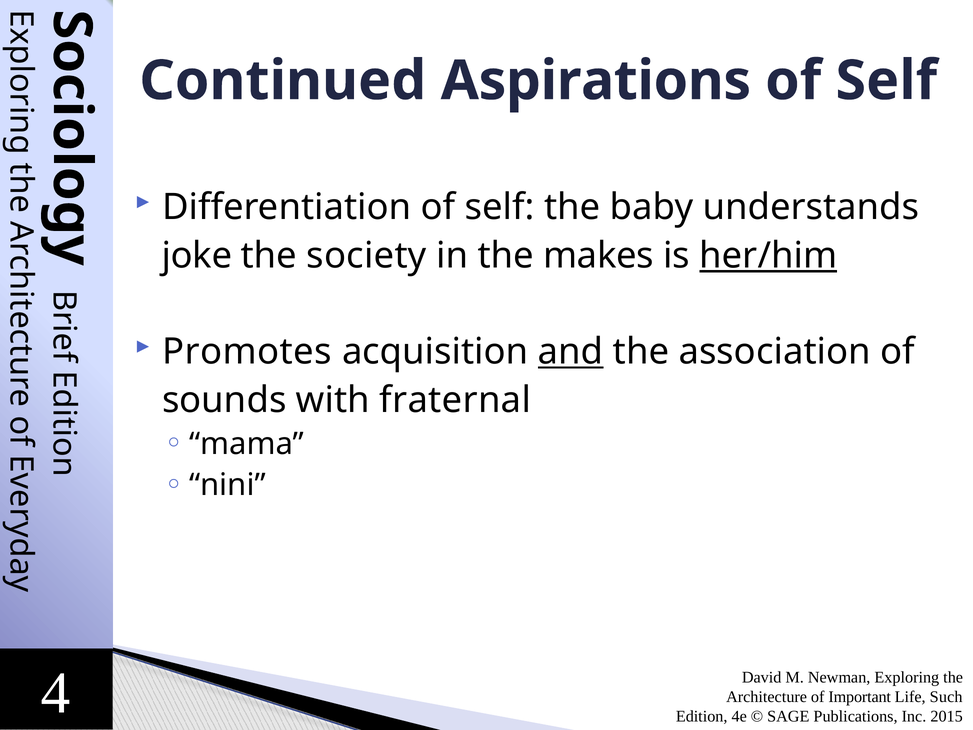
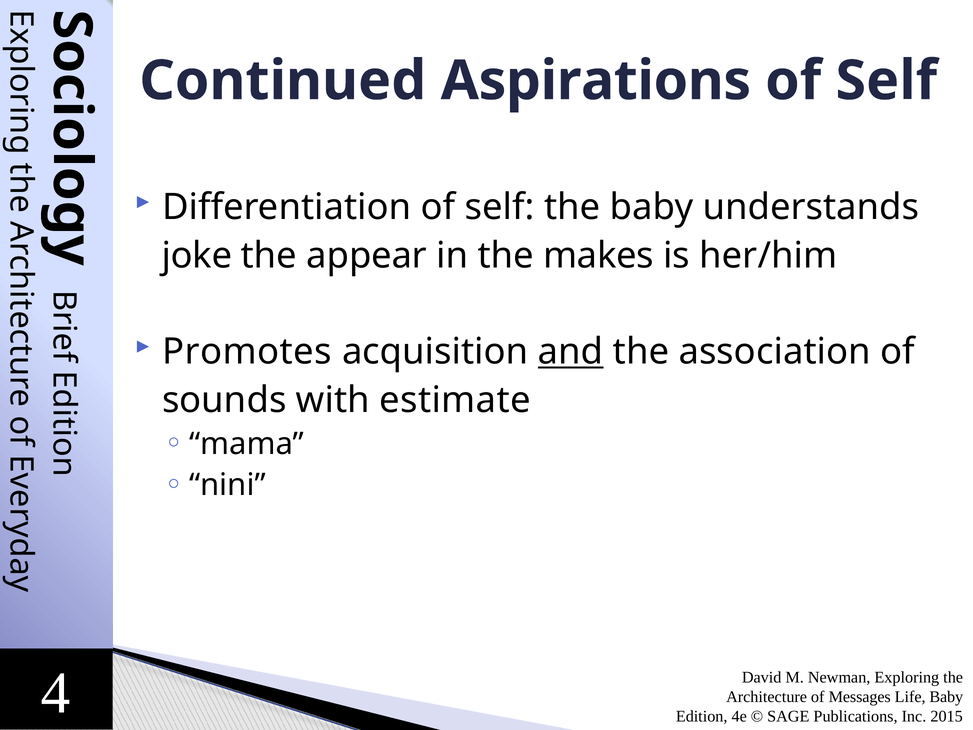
society: society -> appear
her/him underline: present -> none
fraternal: fraternal -> estimate
Important: Important -> Messages
Life Such: Such -> Baby
